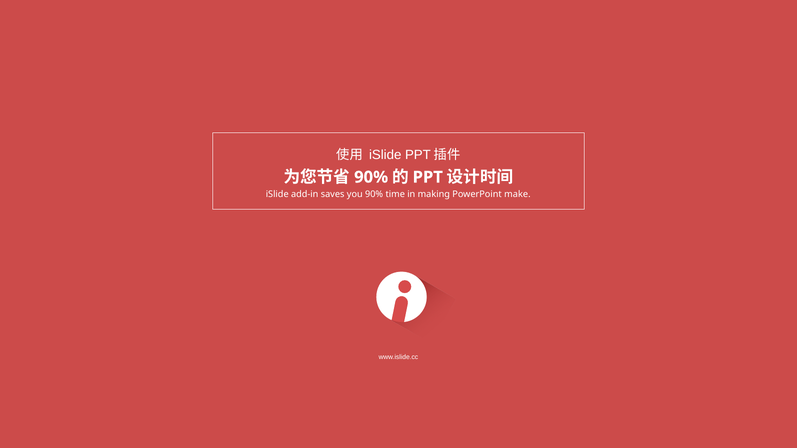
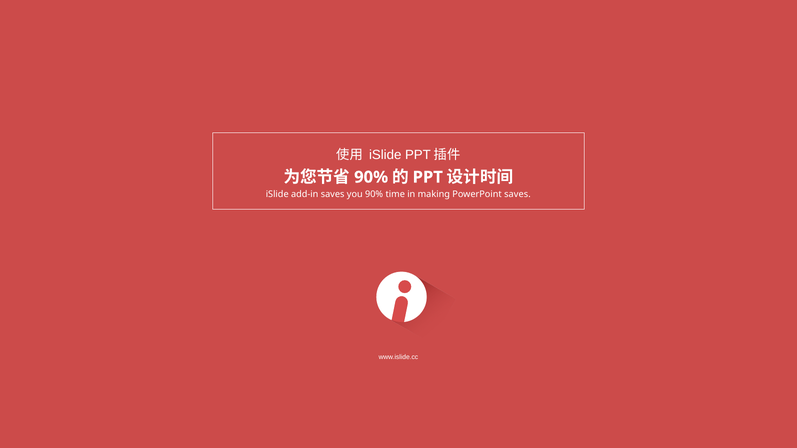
PowerPoint make: make -> saves
